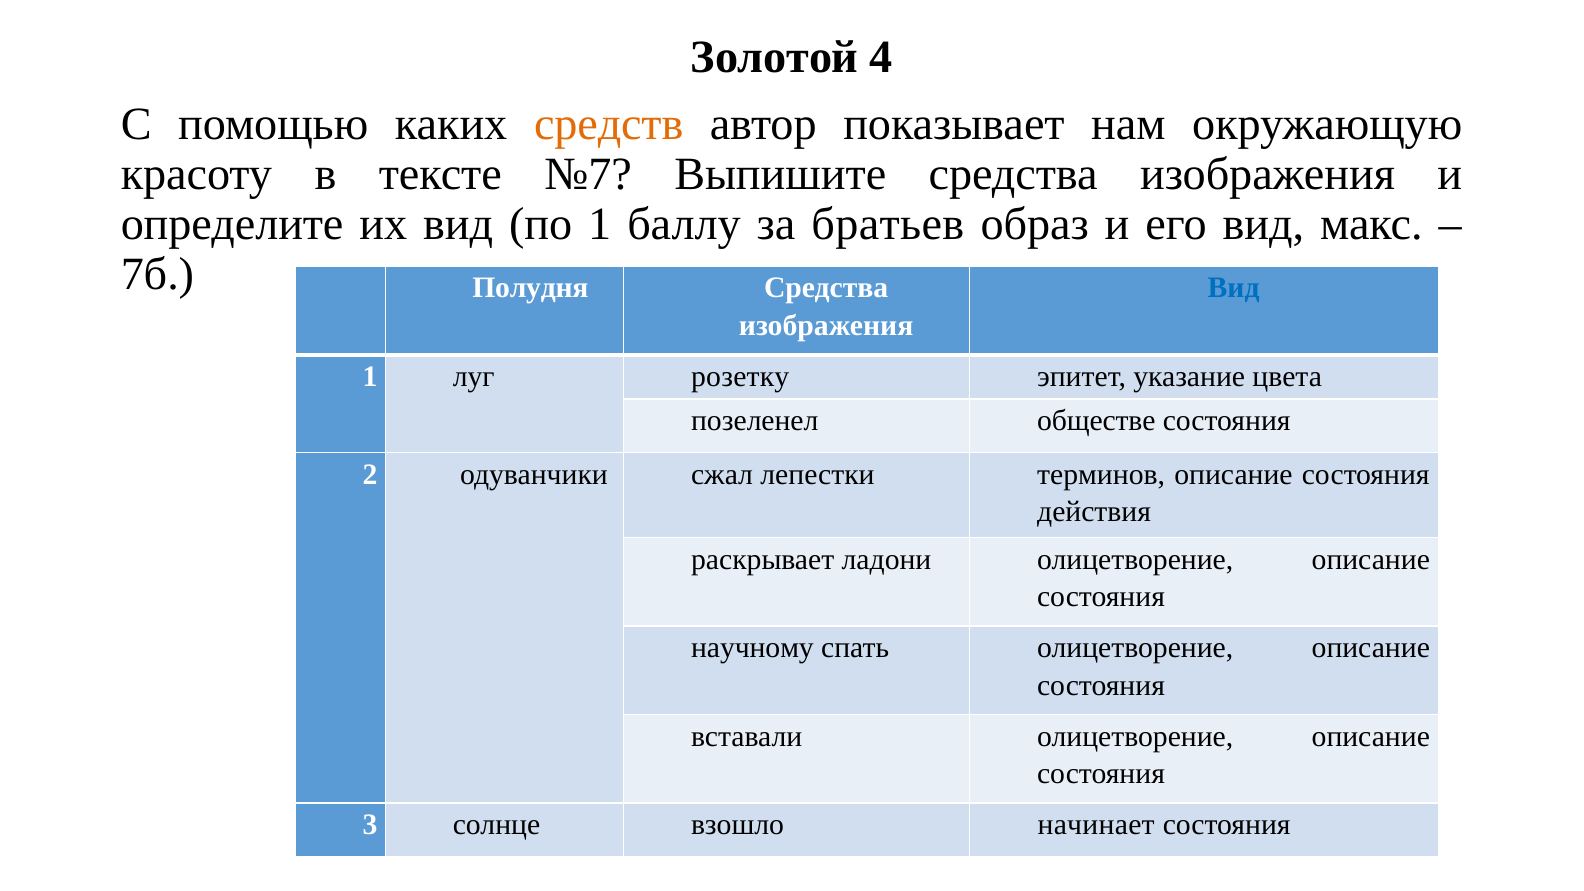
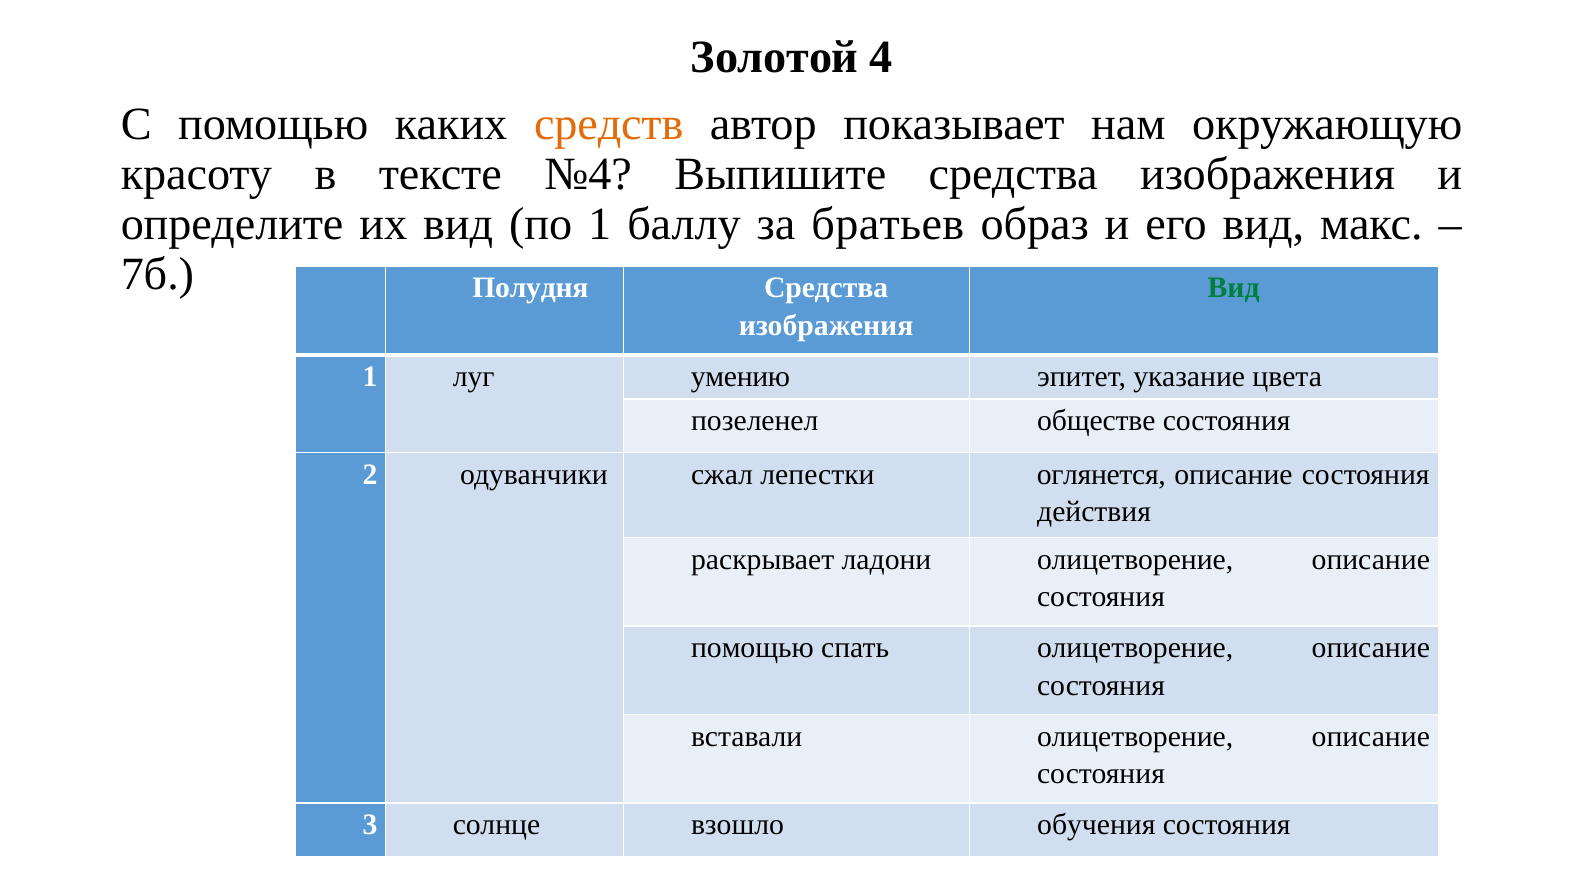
№7: №7 -> №4
Вид at (1234, 288) colour: blue -> green
розетку: розетку -> умению
терминов: терминов -> оглянется
научному at (752, 648): научному -> помощью
начинает: начинает -> обучения
